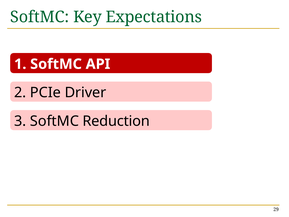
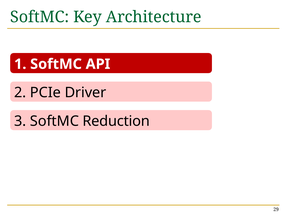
Expectations: Expectations -> Architecture
